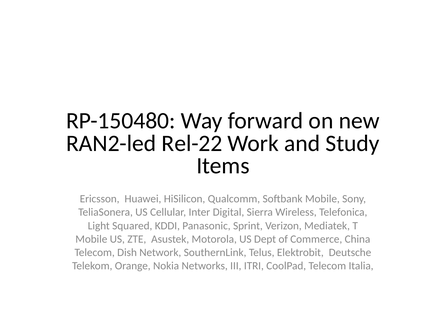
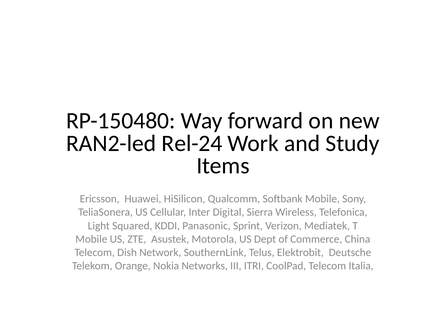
Rel-22: Rel-22 -> Rel-24
